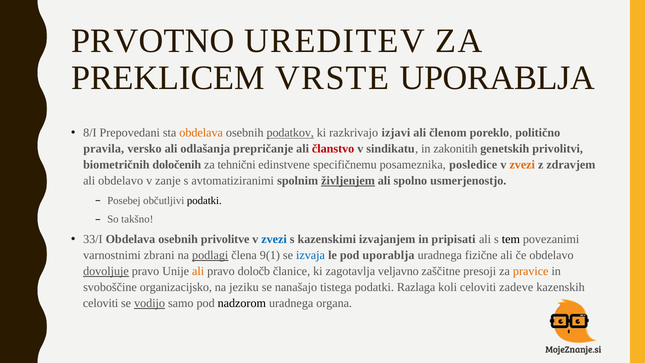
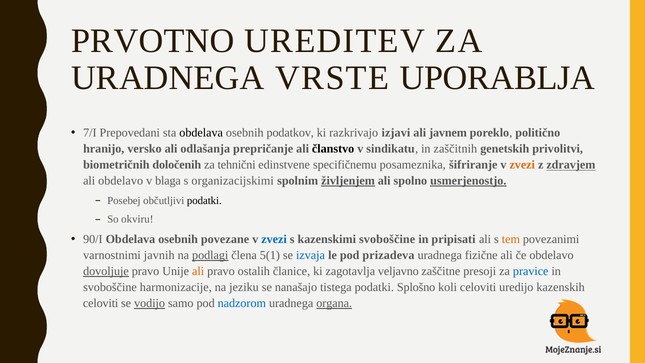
PREKLICEM at (168, 78): PREKLICEM -> URADNEGA
8/I: 8/I -> 7/I
obdelava at (201, 133) colour: orange -> black
podatkov underline: present -> none
členom: členom -> javnem
pravila: pravila -> hranijo
članstvo colour: red -> black
zakonitih: zakonitih -> zaščitnih
posledice: posledice -> šifriranje
zdravjem underline: none -> present
zanje: zanje -> blaga
avtomatiziranimi: avtomatiziranimi -> organizacijskimi
usmerjenostjo underline: none -> present
takšno: takšno -> okviru
33/I: 33/I -> 90/I
privolitve: privolitve -> povezane
kazenskimi izvajanjem: izvajanjem -> svoboščine
tem colour: black -> orange
zbrani: zbrani -> javnih
9(1: 9(1 -> 5(1
pod uporablja: uporablja -> prizadeva
določb: določb -> ostalih
pravice colour: orange -> blue
organizacijsko: organizacijsko -> harmonizacije
Razlaga: Razlaga -> Splošno
zadeve: zadeve -> uredijo
nadzorom colour: black -> blue
organa underline: none -> present
